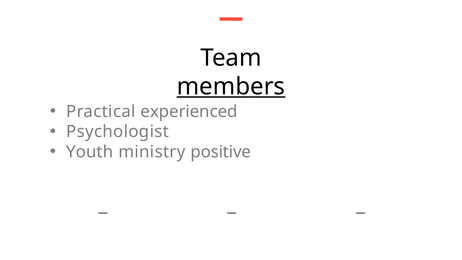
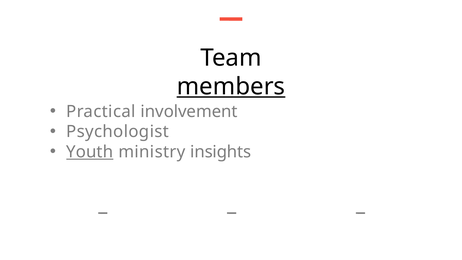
experienced: experienced -> involvement
Youth underline: none -> present
positive: positive -> insights
